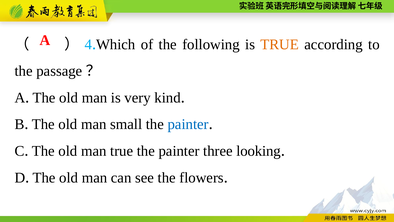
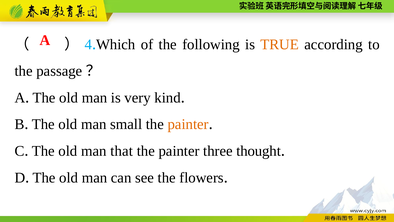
painter at (188, 124) colour: blue -> orange
man true: true -> that
looking: looking -> thought
